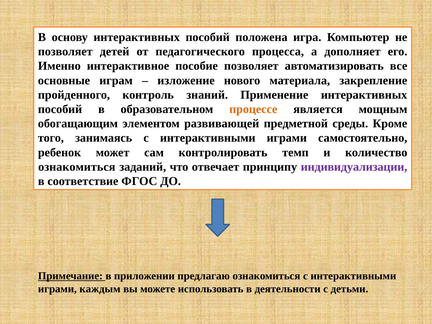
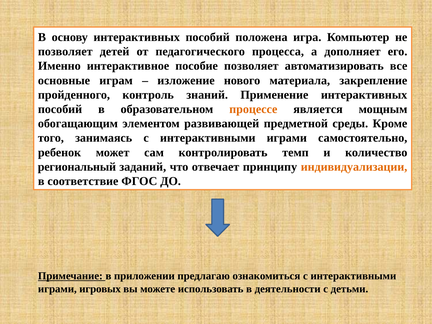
ознакомиться at (77, 167): ознакомиться -> региональный
индивидуализации colour: purple -> orange
каждым: каждым -> игровых
